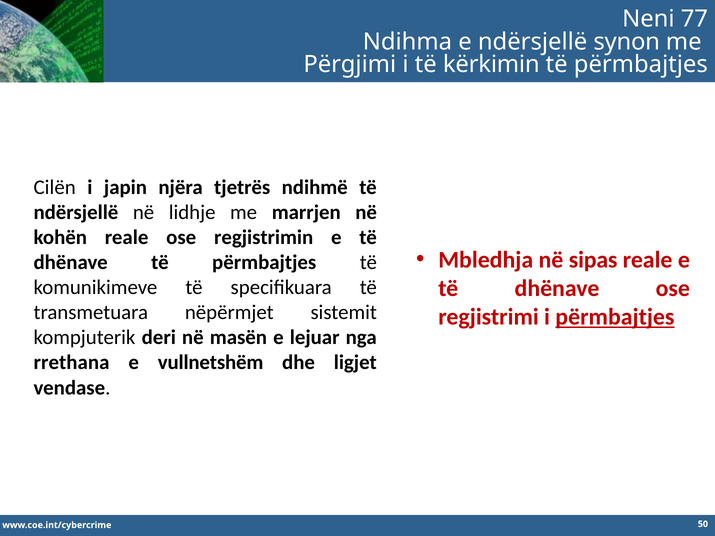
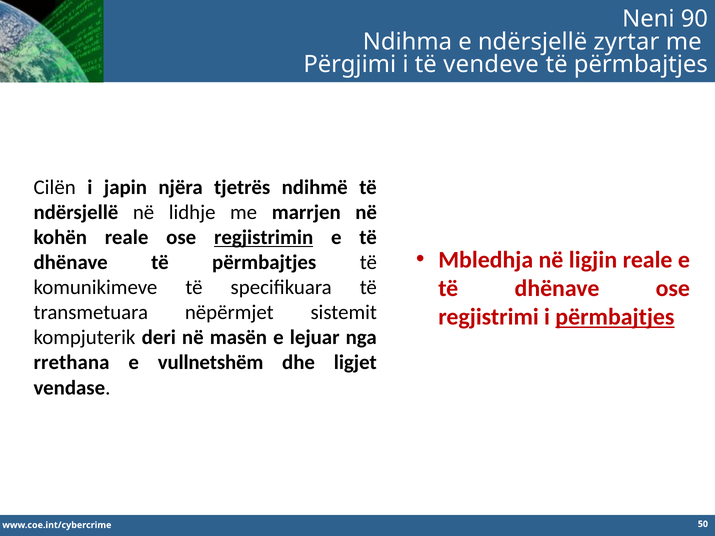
77: 77 -> 90
synon: synon -> zyrtar
kërkimin: kërkimin -> vendeve
regjistrimin underline: none -> present
sipas: sipas -> ligjin
